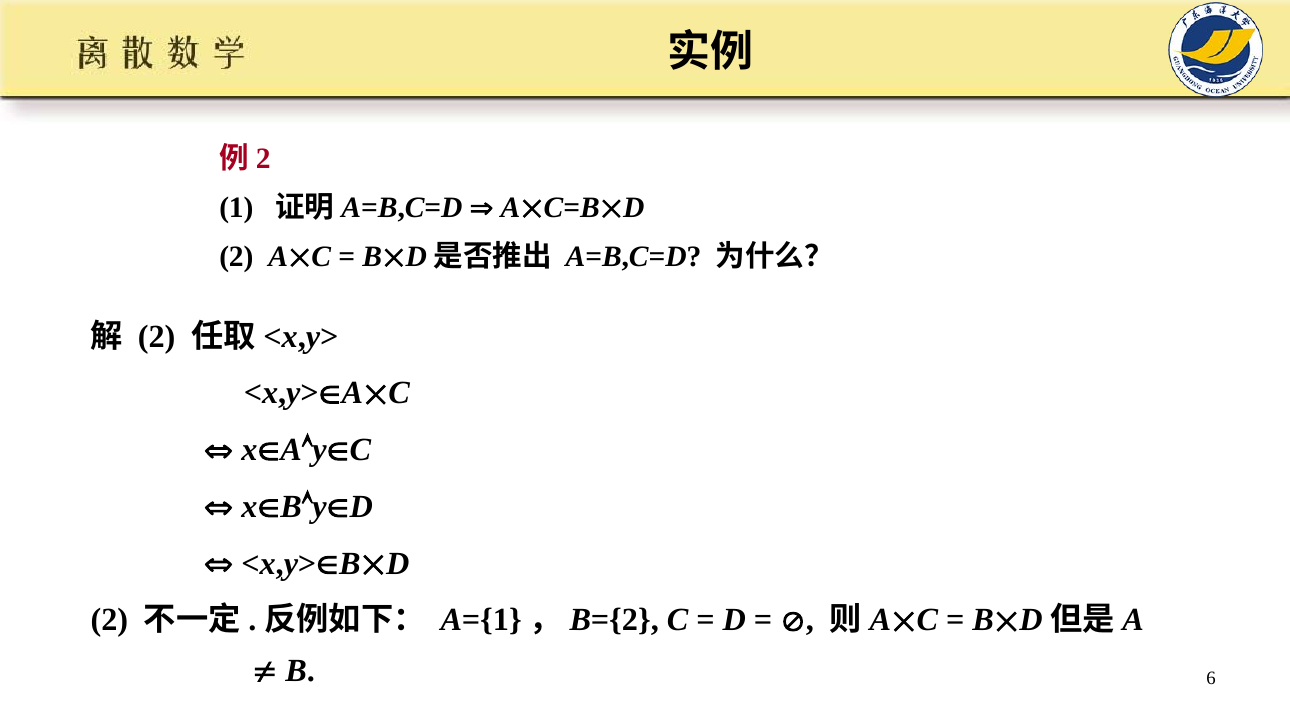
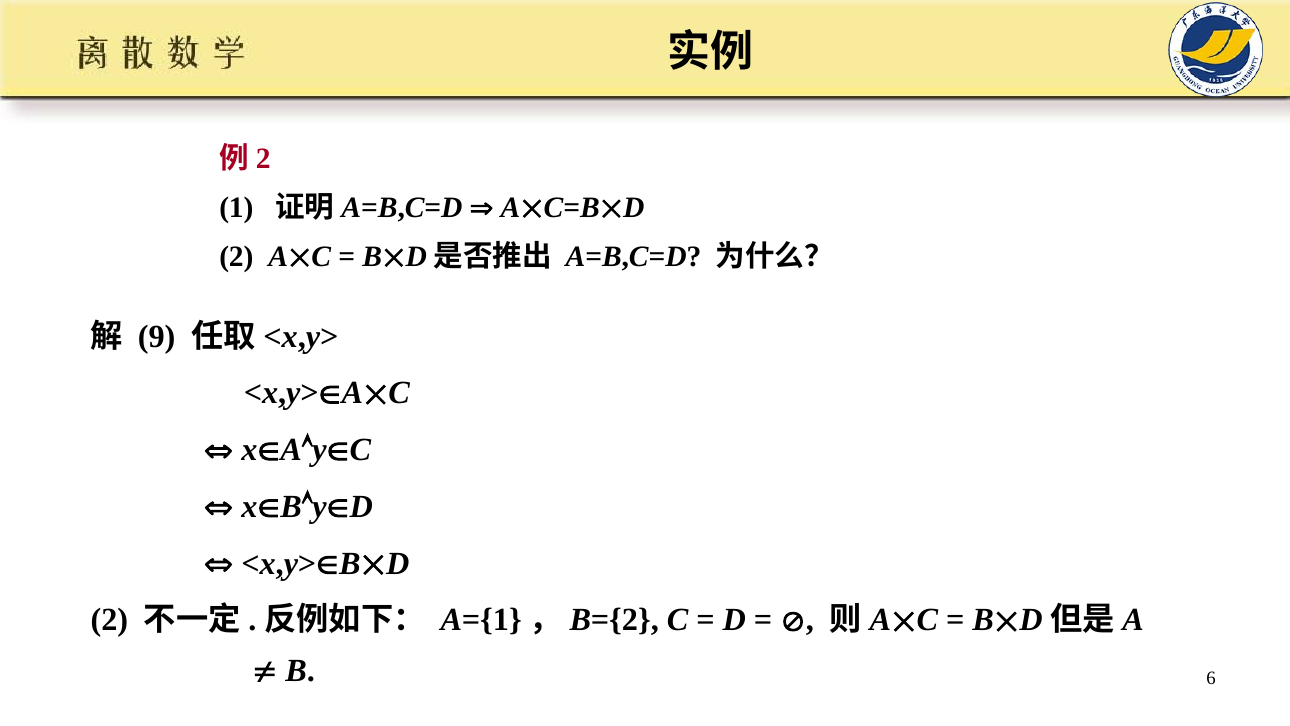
2 at (157, 336): 2 -> 9
